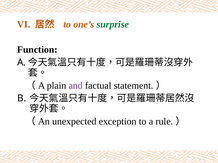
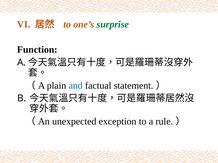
and colour: purple -> blue
